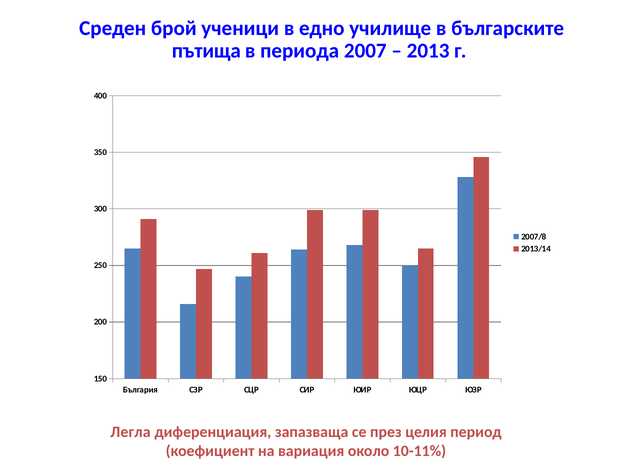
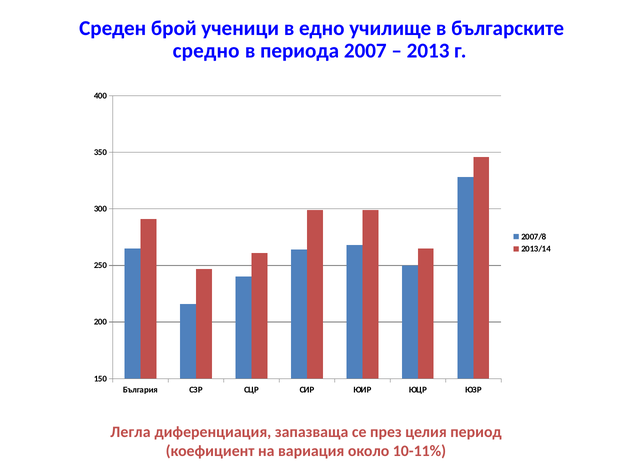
пътища: пътища -> средно
